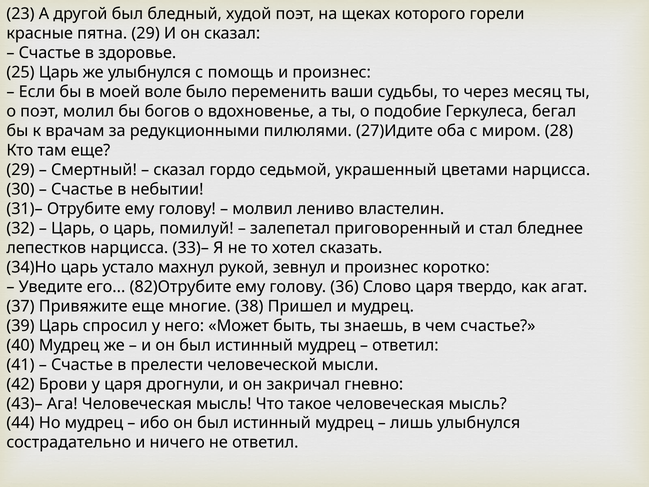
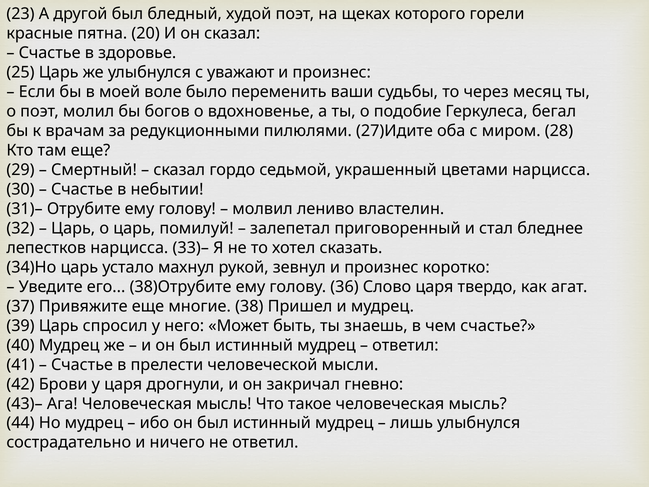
пятна 29: 29 -> 20
помощь: помощь -> уважают
82)Отрубите: 82)Отрубите -> 38)Отрубите
